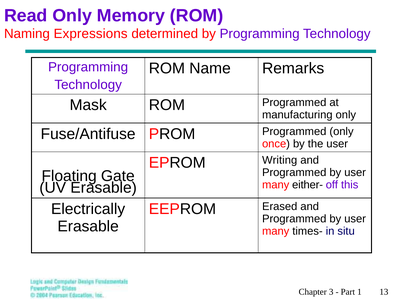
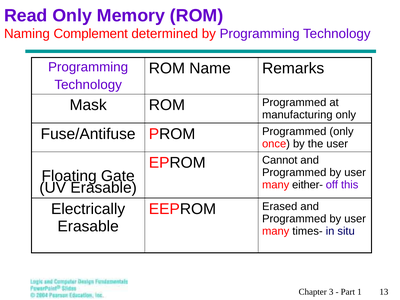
Expressions: Expressions -> Complement
Writing: Writing -> Cannot
